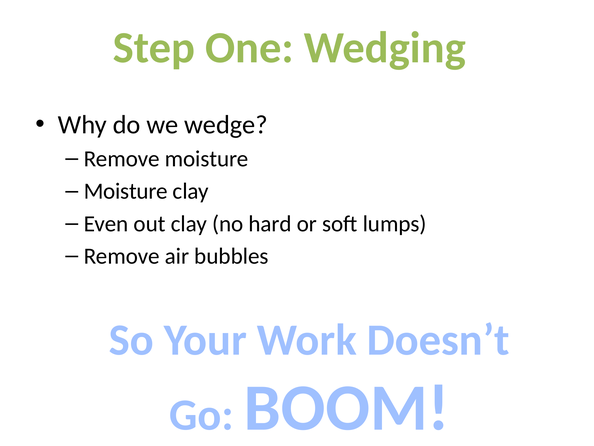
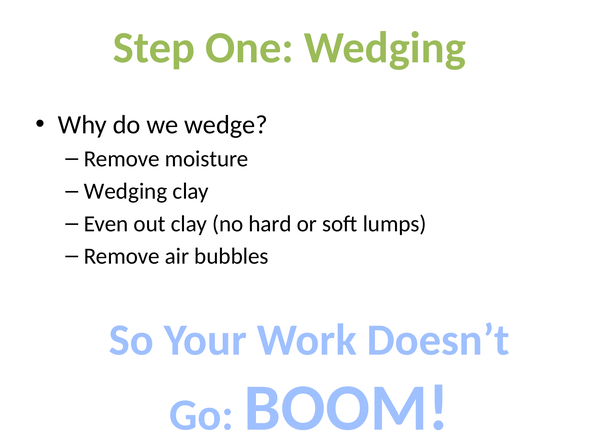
Moisture at (126, 191): Moisture -> Wedging
